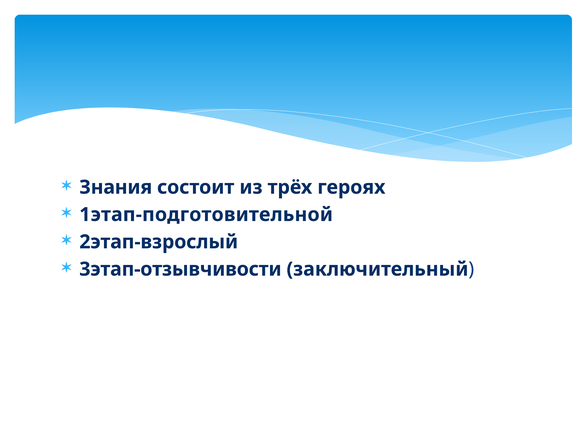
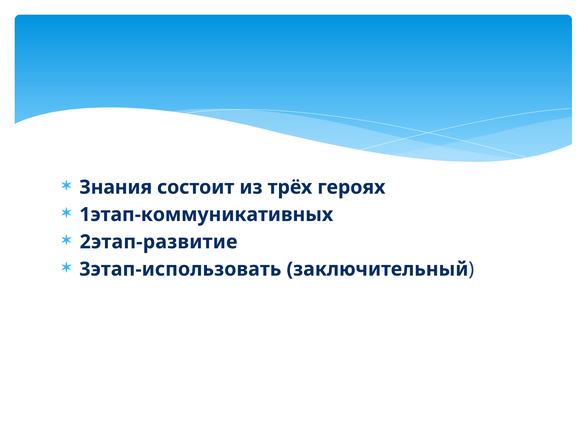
1этап-подготовительной: 1этап-подготовительной -> 1этап-коммуникативных
2этап-взрослый: 2этап-взрослый -> 2этап-развитие
3этап-отзывчивости: 3этап-отзывчивости -> 3этап-использовать
